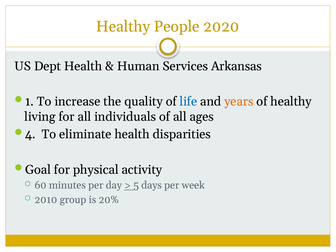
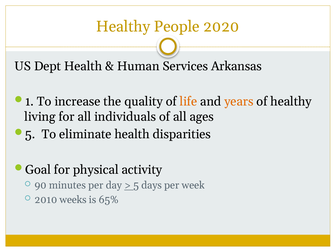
life colour: blue -> orange
4 at (30, 134): 4 -> 5
60: 60 -> 90
group: group -> weeks
20%: 20% -> 65%
